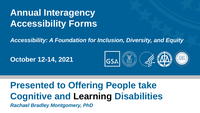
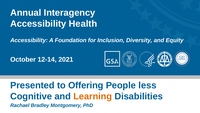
Forms: Forms -> Health
take: take -> less
Learning colour: black -> orange
